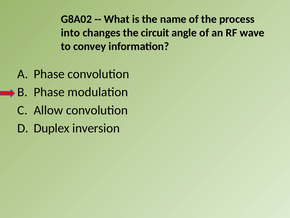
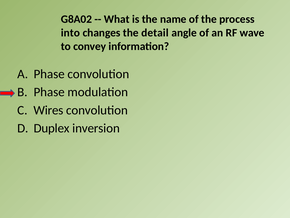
circuit: circuit -> detail
Allow: Allow -> Wires
